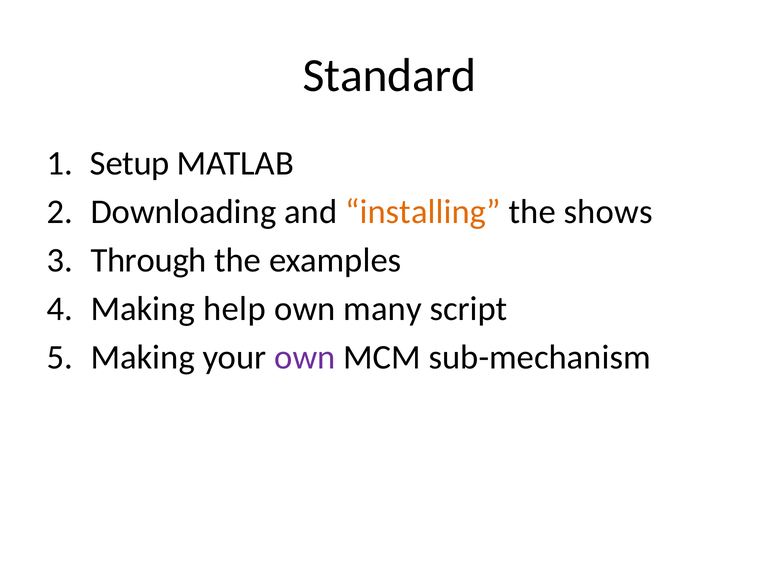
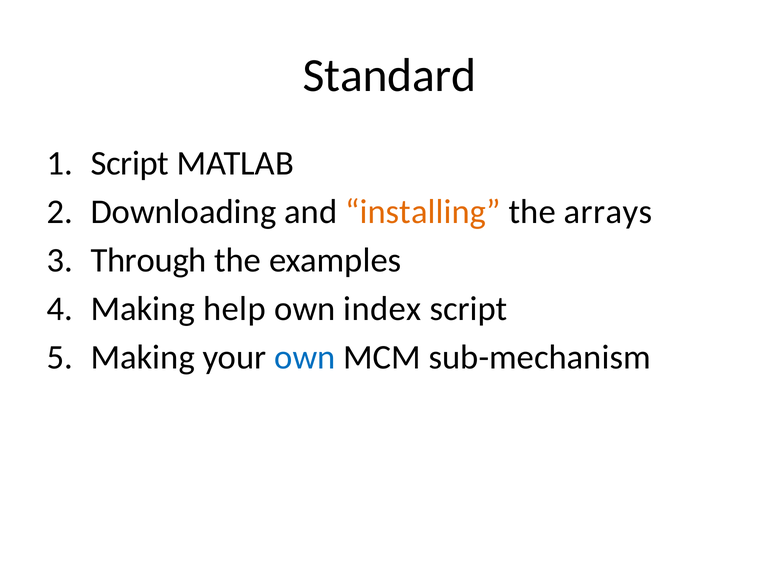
Setup at (130, 163): Setup -> Script
shows: shows -> arrays
many: many -> index
own at (305, 357) colour: purple -> blue
